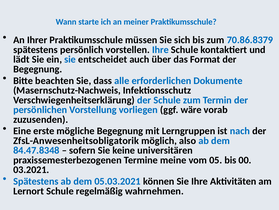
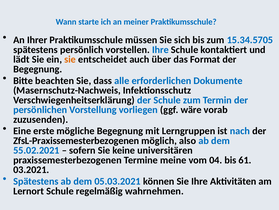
70.86.8379: 70.86.8379 -> 15.34.5705
sie at (70, 59) colour: blue -> orange
ZfsL-Anwesenheitsobligatorik: ZfsL-Anwesenheitsobligatorik -> ZfsL-Praxissemesterbezogenen
84.47.8348: 84.47.8348 -> 55.02.2021
05: 05 -> 04
00: 00 -> 61
